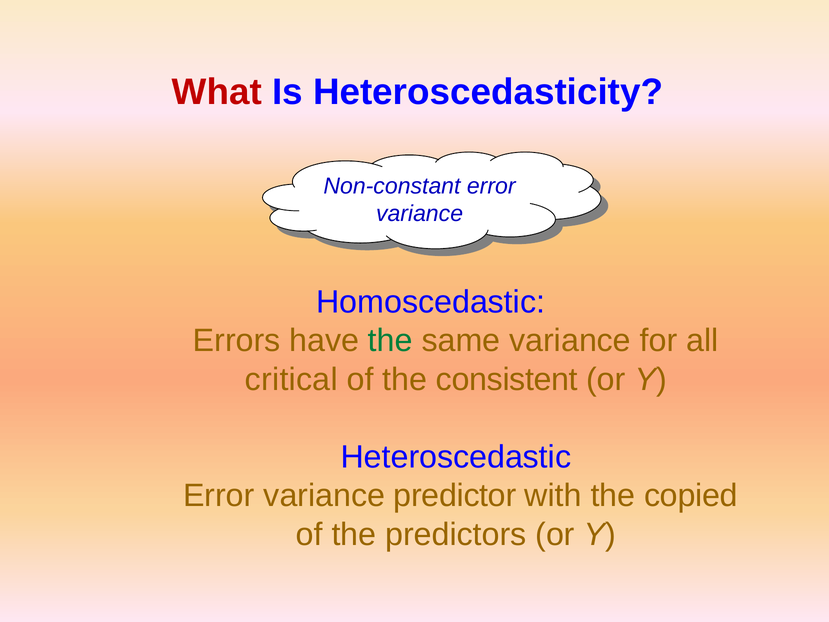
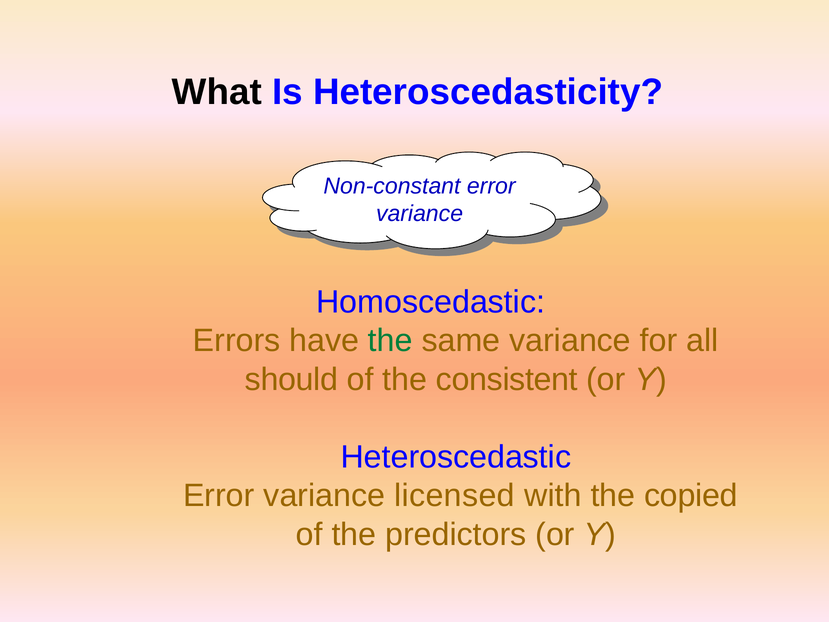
What colour: red -> black
critical: critical -> should
predictor: predictor -> licensed
